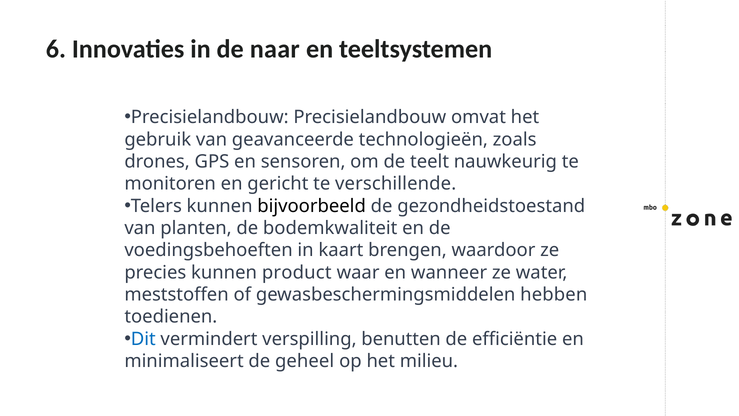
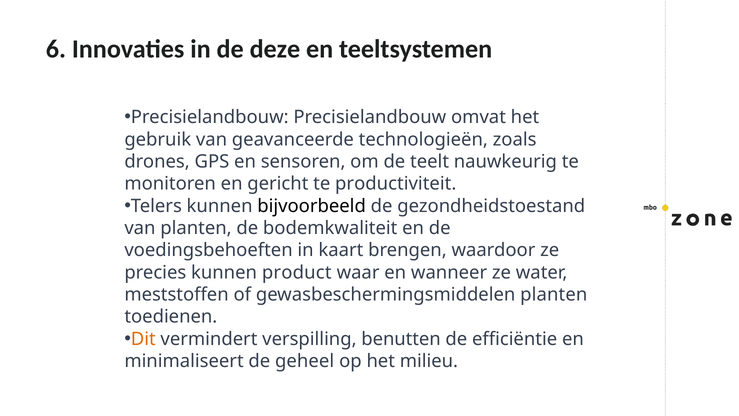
naar: naar -> deze
verschillende: verschillende -> productiviteit
gewasbeschermingsmiddelen hebben: hebben -> planten
Dit colour: blue -> orange
